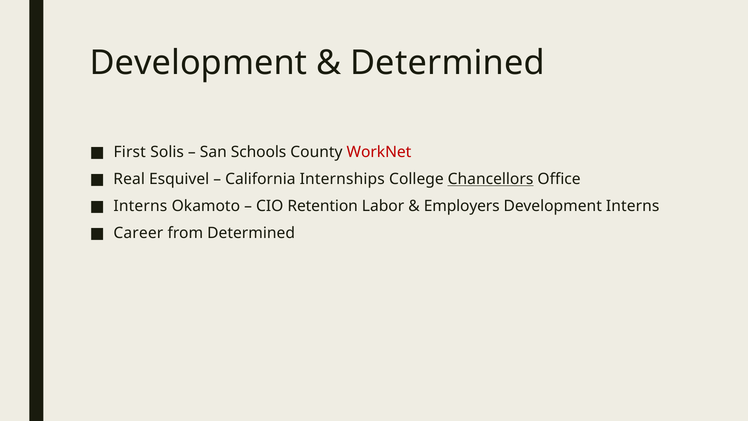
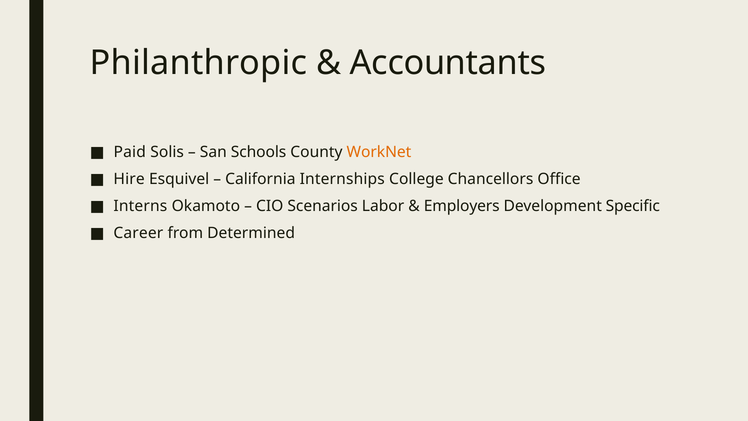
Development at (199, 63): Development -> Philanthropic
Determined at (448, 63): Determined -> Accountants
First: First -> Paid
WorkNet colour: red -> orange
Real: Real -> Hire
Chancellors underline: present -> none
Retention: Retention -> Scenarios
Development Interns: Interns -> Specific
